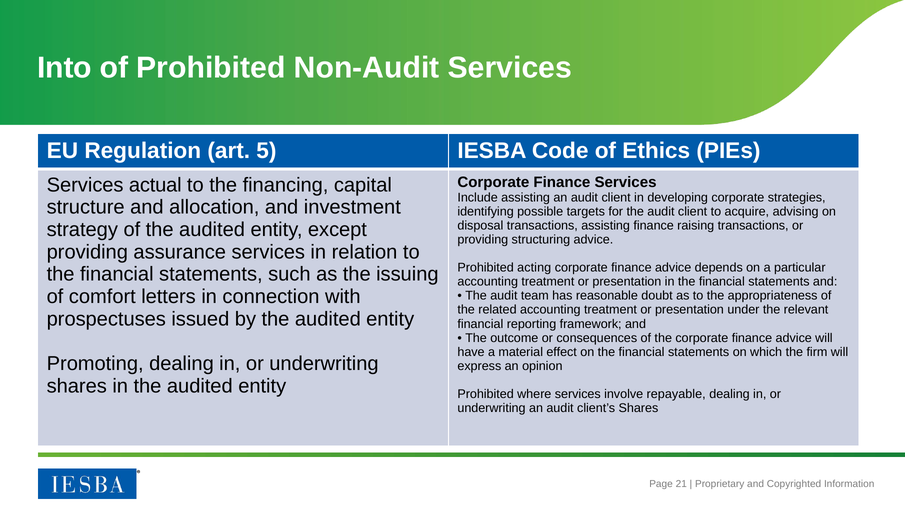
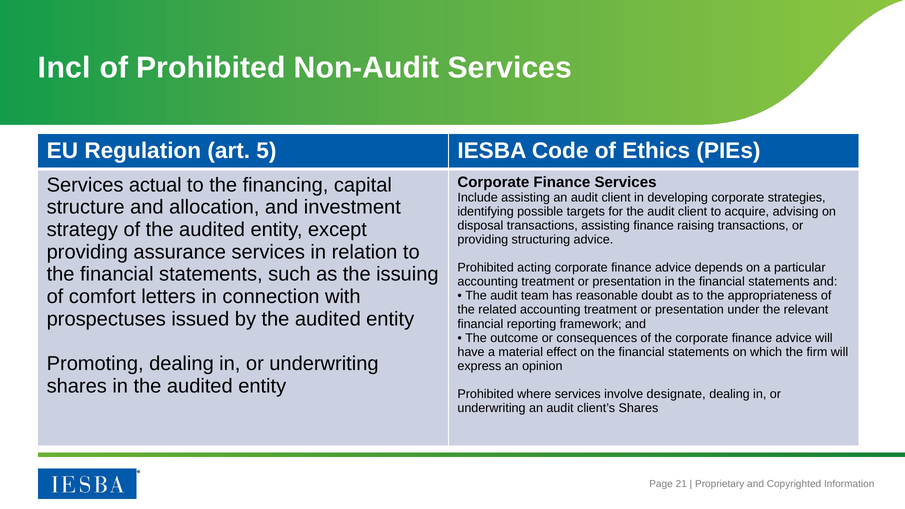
Into: Into -> Incl
repayable: repayable -> designate
